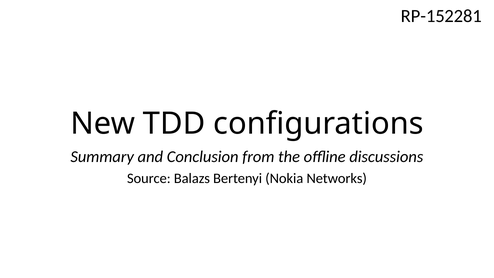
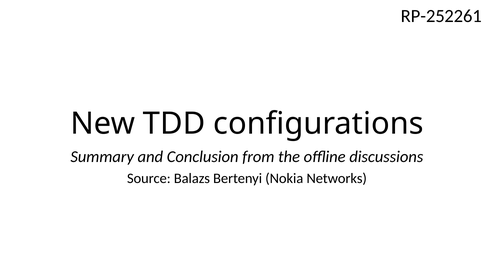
RP-152281: RP-152281 -> RP-252261
